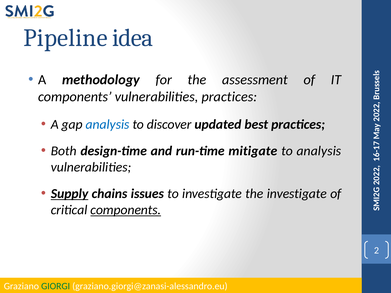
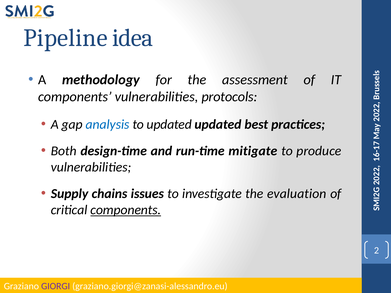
vulnerabilities practices: practices -> protocols
to discover: discover -> updated
to analysis: analysis -> produce
Supply underline: present -> none
the investigate: investigate -> evaluation
GIORGI colour: green -> purple
